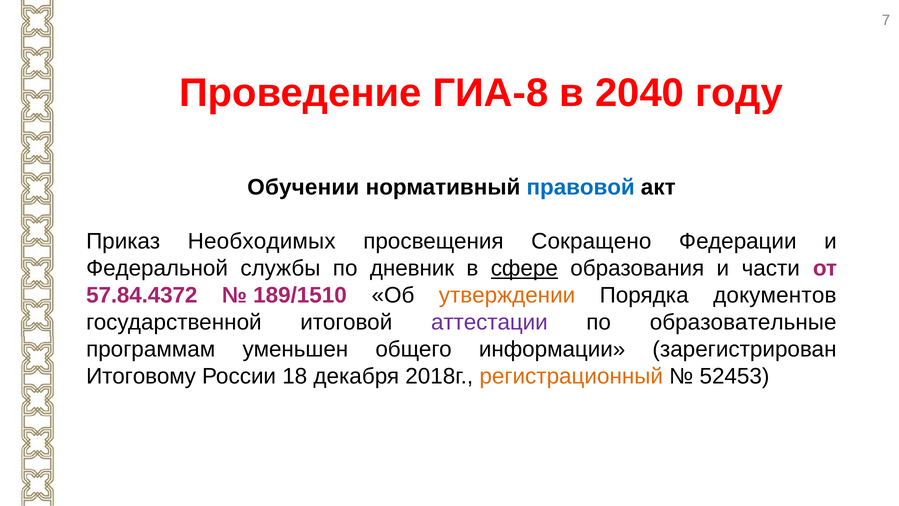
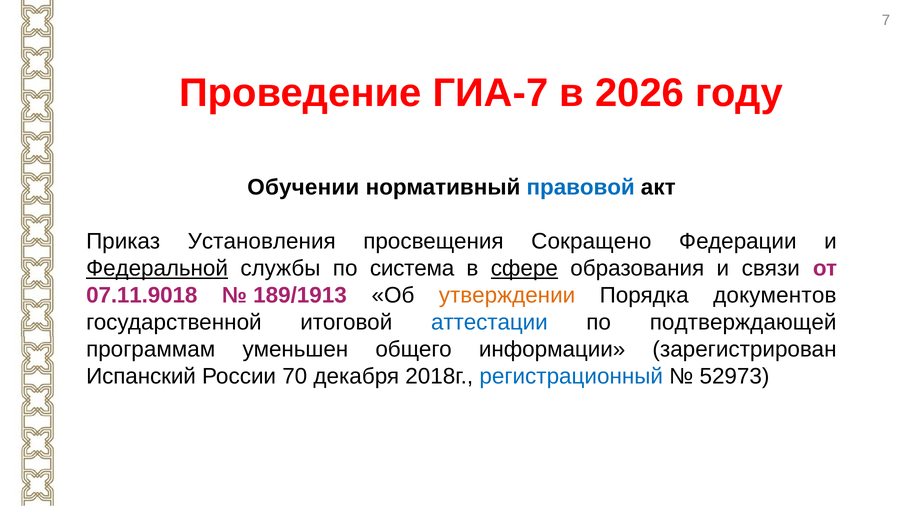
ГИА-8: ГИА-8 -> ГИА-7
2040: 2040 -> 2026
Необходимых: Необходимых -> Установления
Федеральной underline: none -> present
дневник: дневник -> система
части: части -> связи
57.84.4372: 57.84.4372 -> 07.11.9018
189/1510: 189/1510 -> 189/1913
аттестации colour: purple -> blue
образовательные: образовательные -> подтверждающей
Итоговому: Итоговому -> Испанский
18: 18 -> 70
регистрационный colour: orange -> blue
52453: 52453 -> 52973
